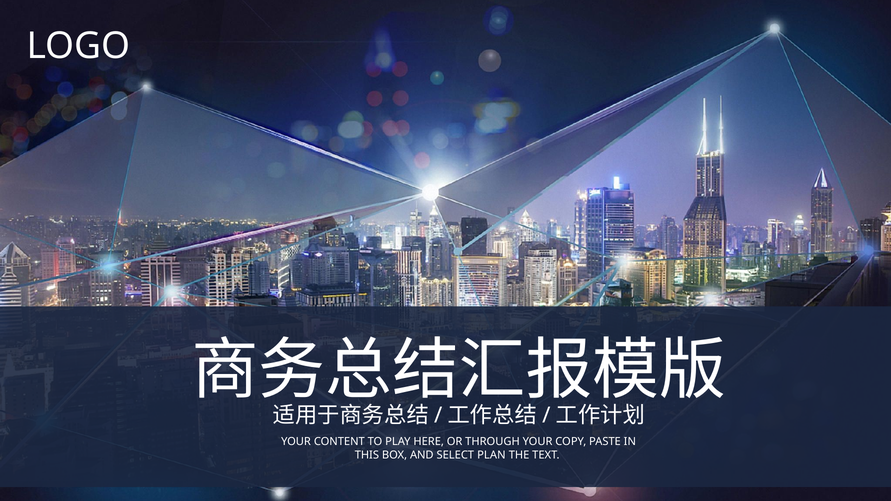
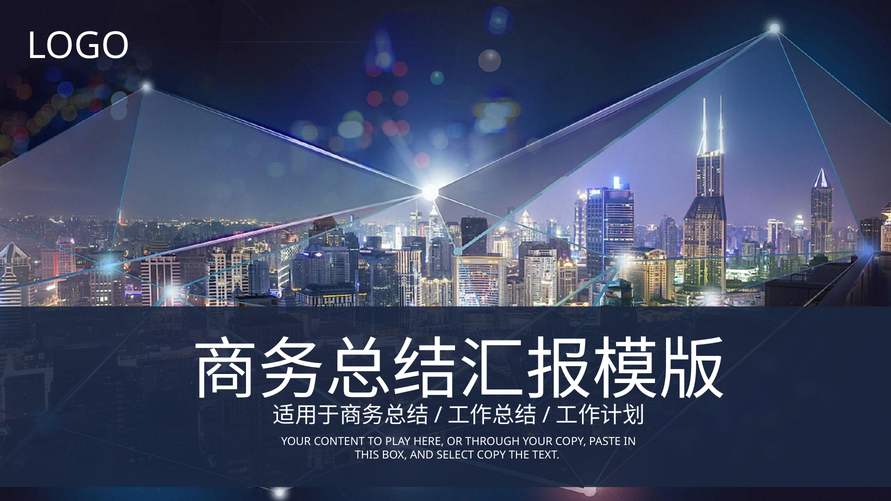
SELECT PLAN: PLAN -> COPY
